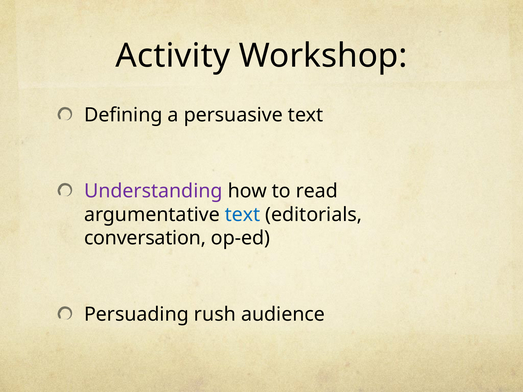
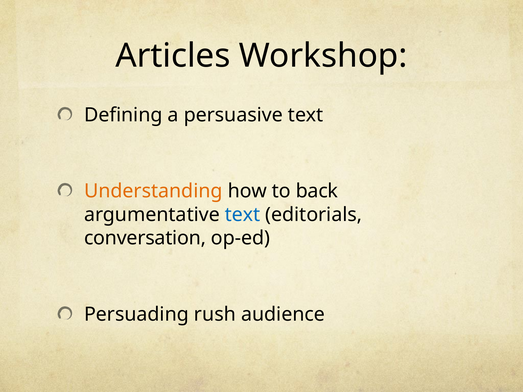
Activity: Activity -> Articles
Understanding colour: purple -> orange
read: read -> back
